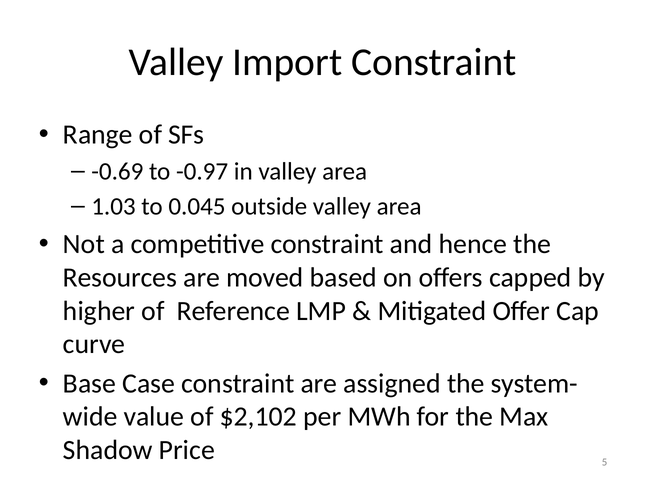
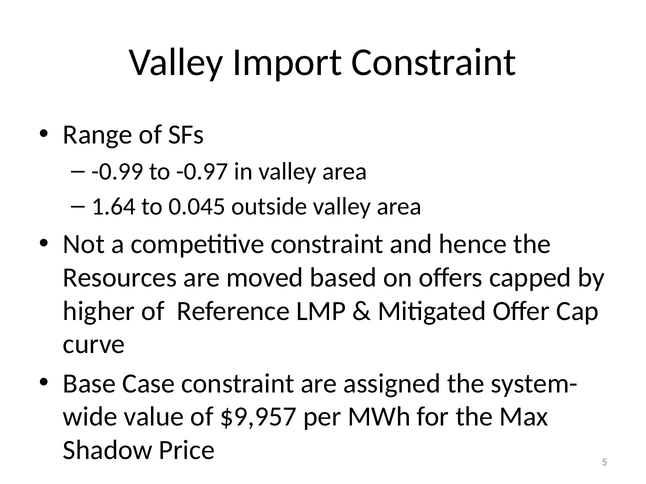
-0.69: -0.69 -> -0.99
1.03: 1.03 -> 1.64
$2,102: $2,102 -> $9,957
